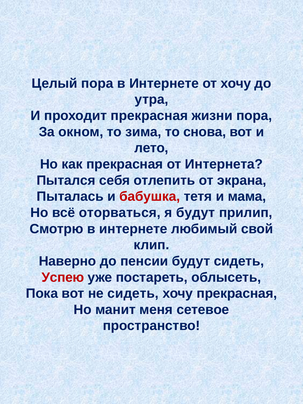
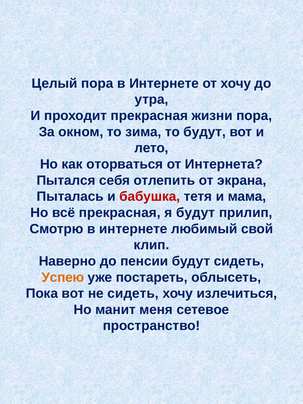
то снова: снова -> будут
как прекрасная: прекрасная -> оторваться
всё оторваться: оторваться -> прекрасная
Успею colour: red -> orange
хочу прекрасная: прекрасная -> излечиться
